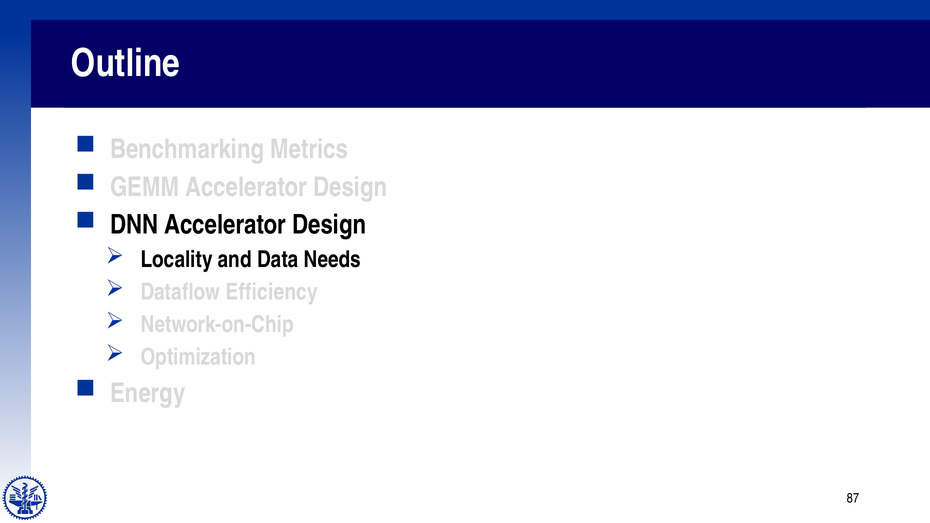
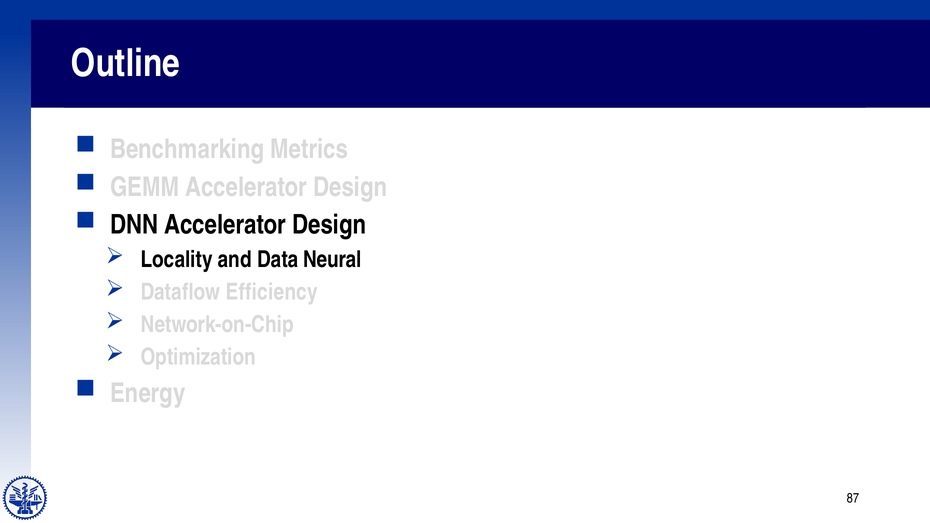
Needs: Needs -> Neural
